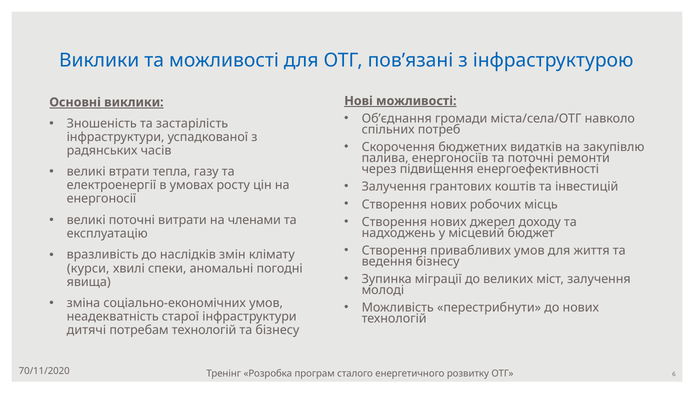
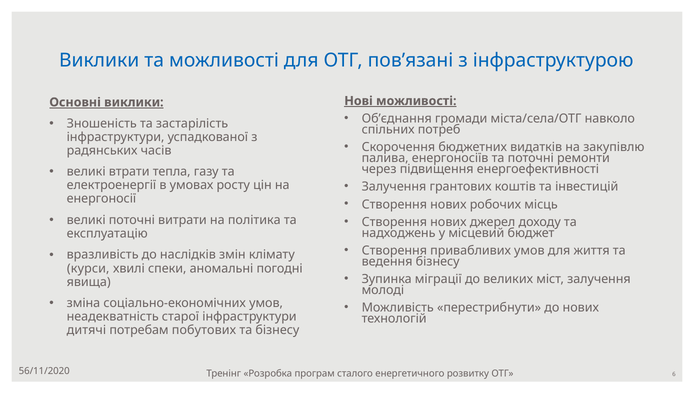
членами: членами -> політика
потребам технологій: технологій -> побутових
70/11/2020: 70/11/2020 -> 56/11/2020
